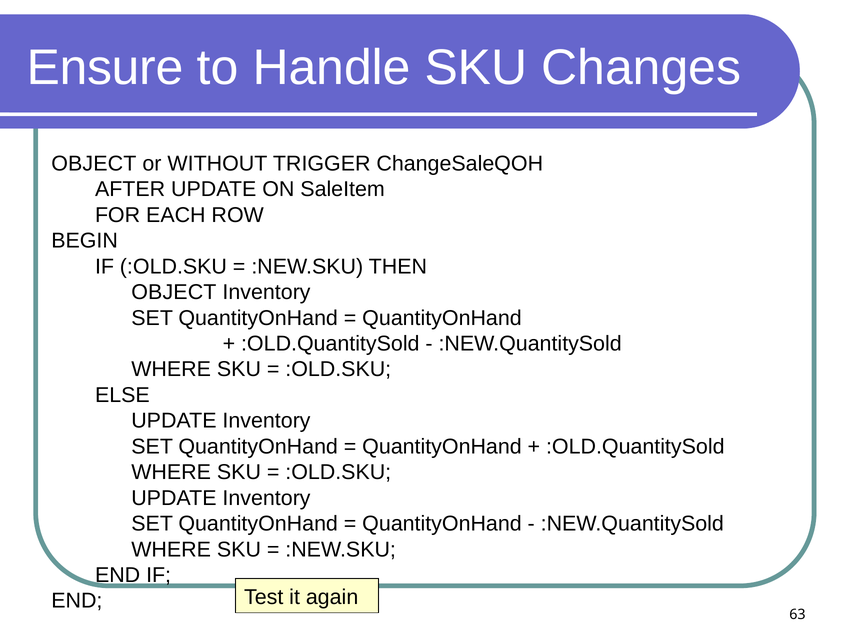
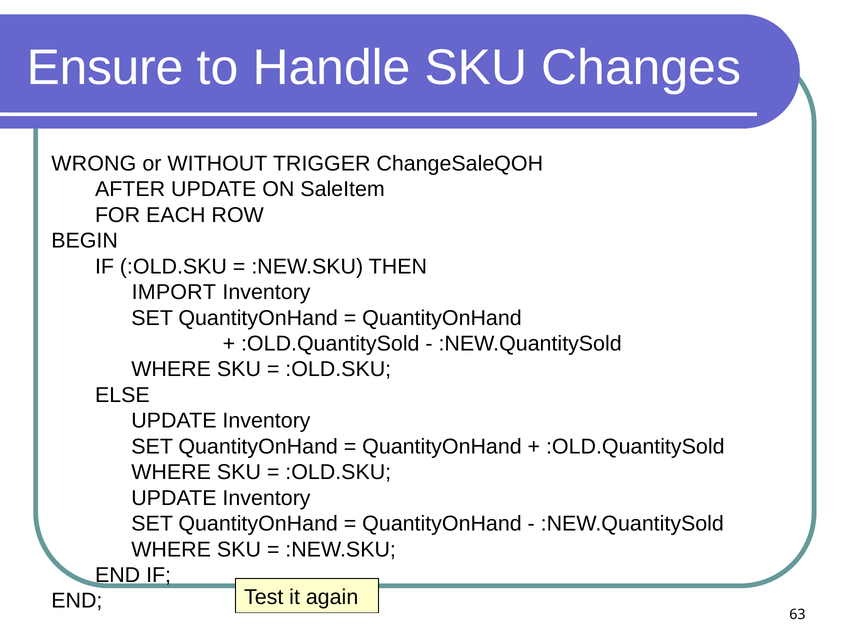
OBJECT at (94, 164): OBJECT -> WRONG
OBJECT at (174, 292): OBJECT -> IMPORT
